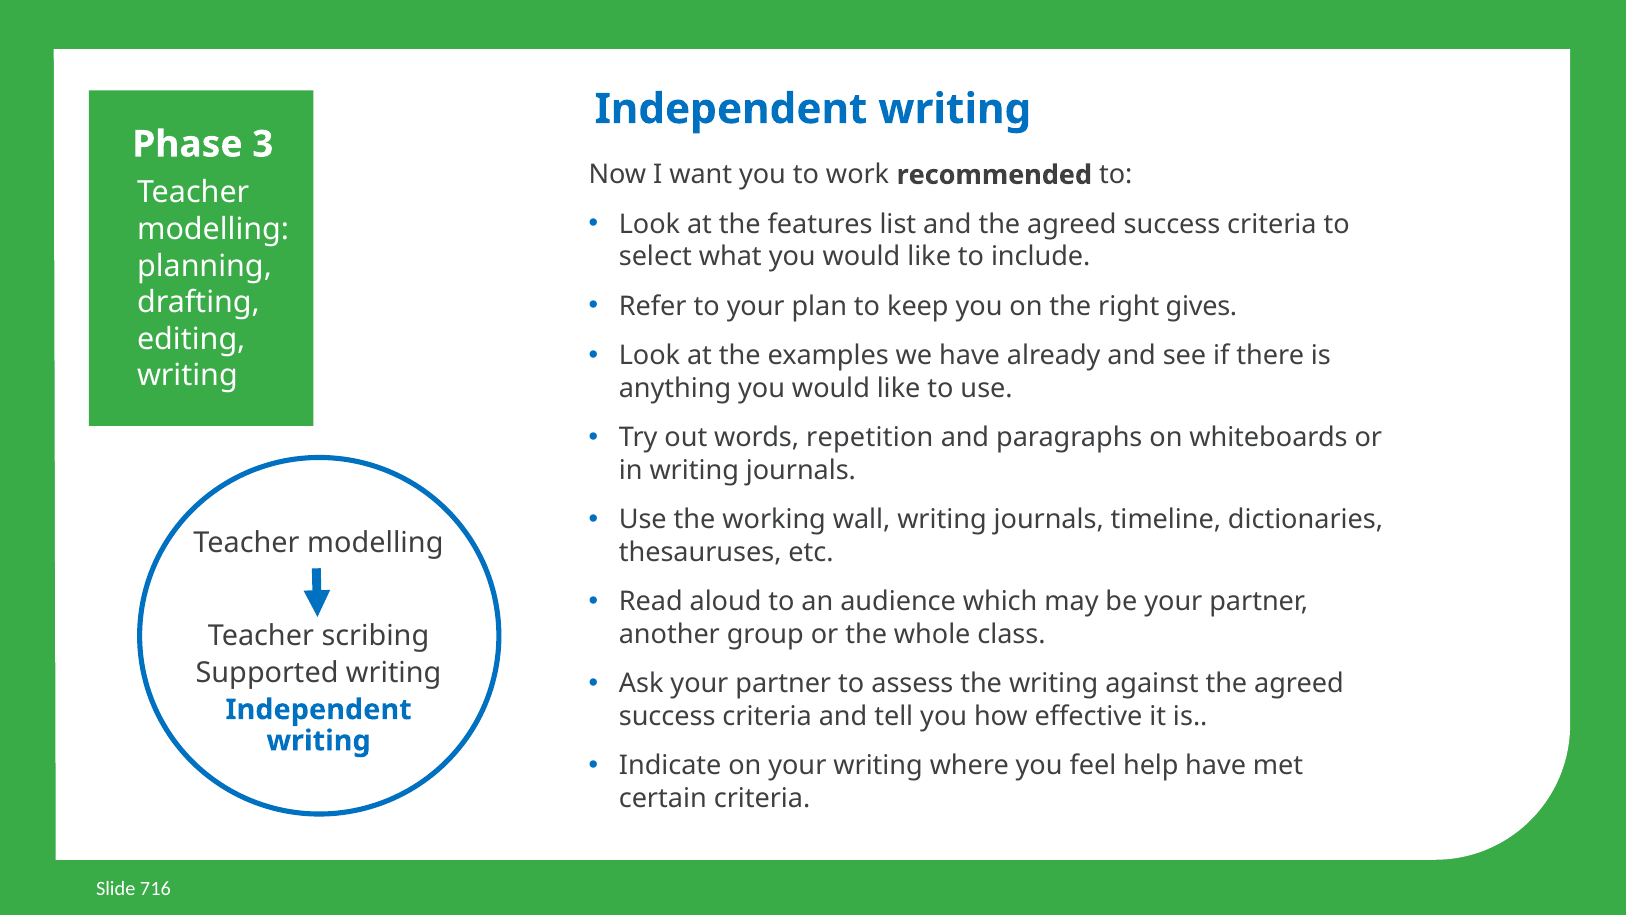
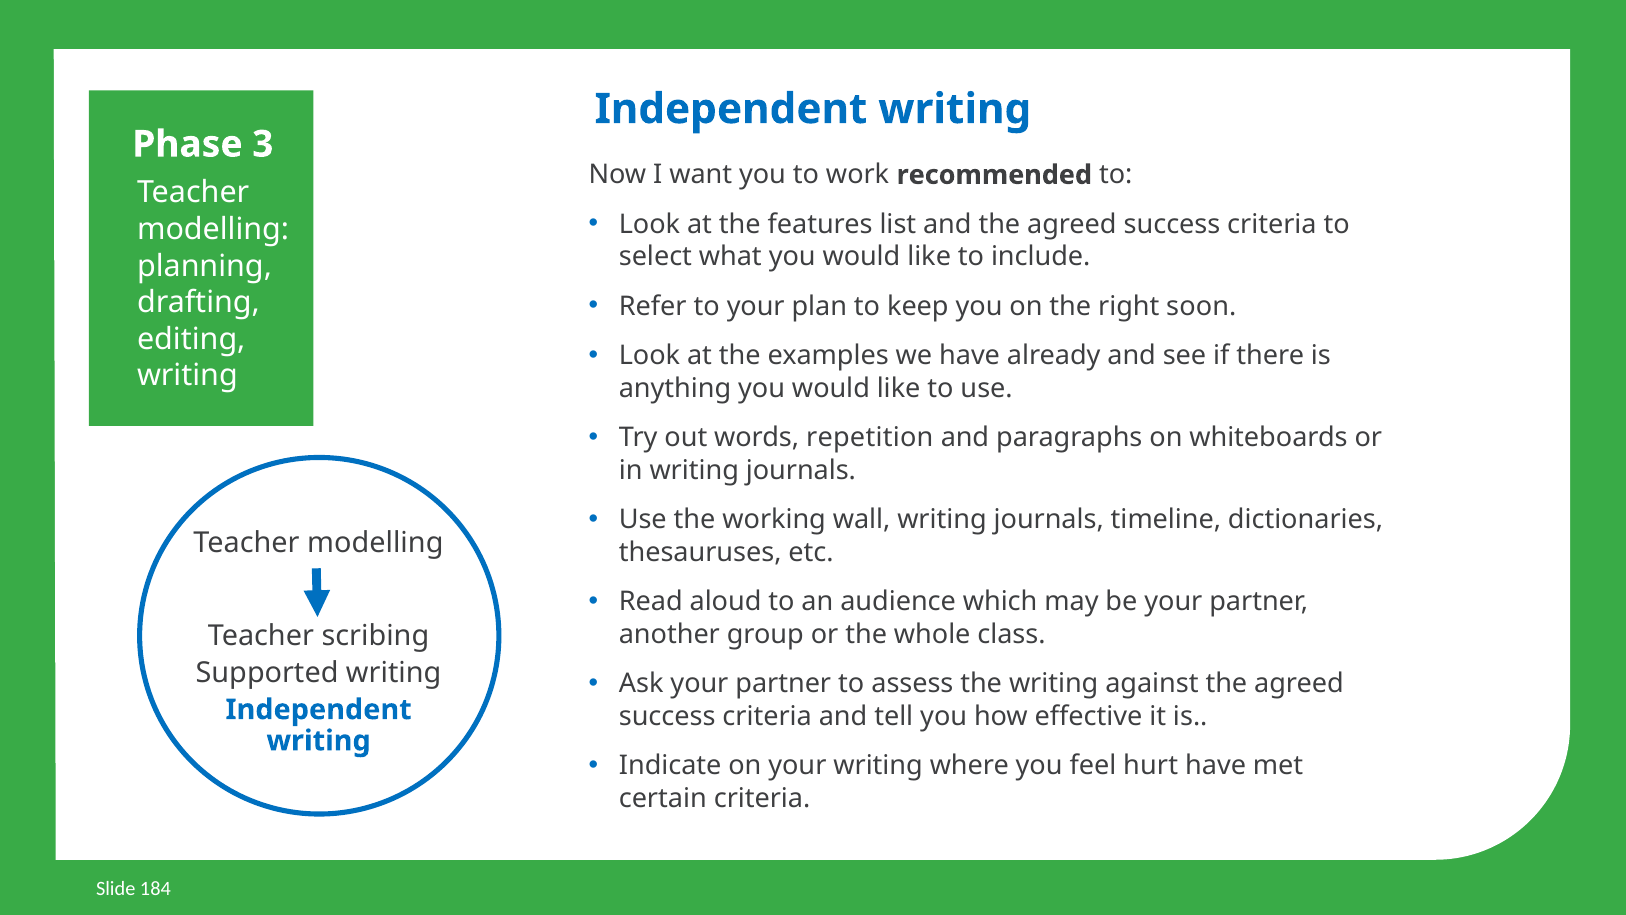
gives: gives -> soon
help: help -> hurt
716: 716 -> 184
